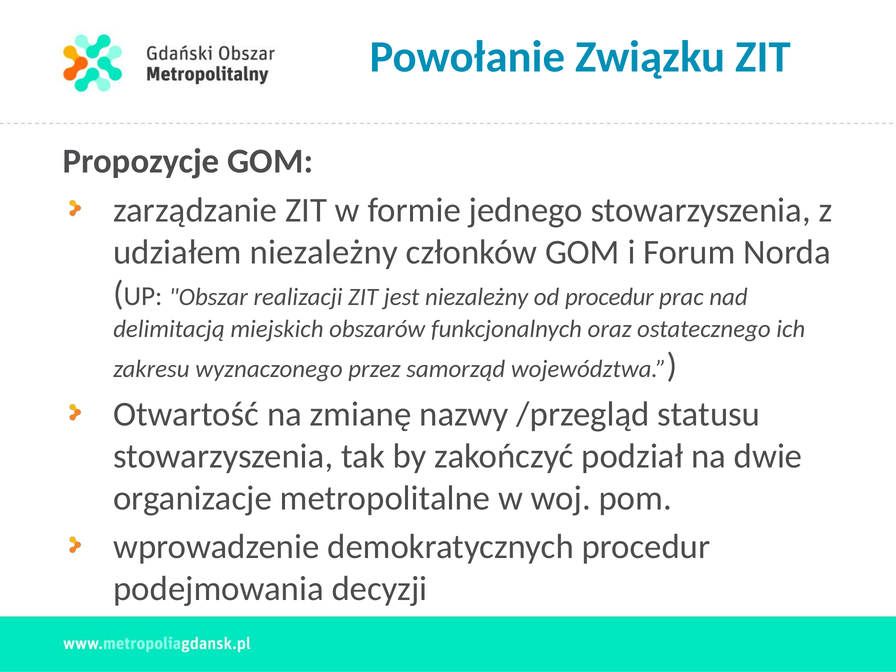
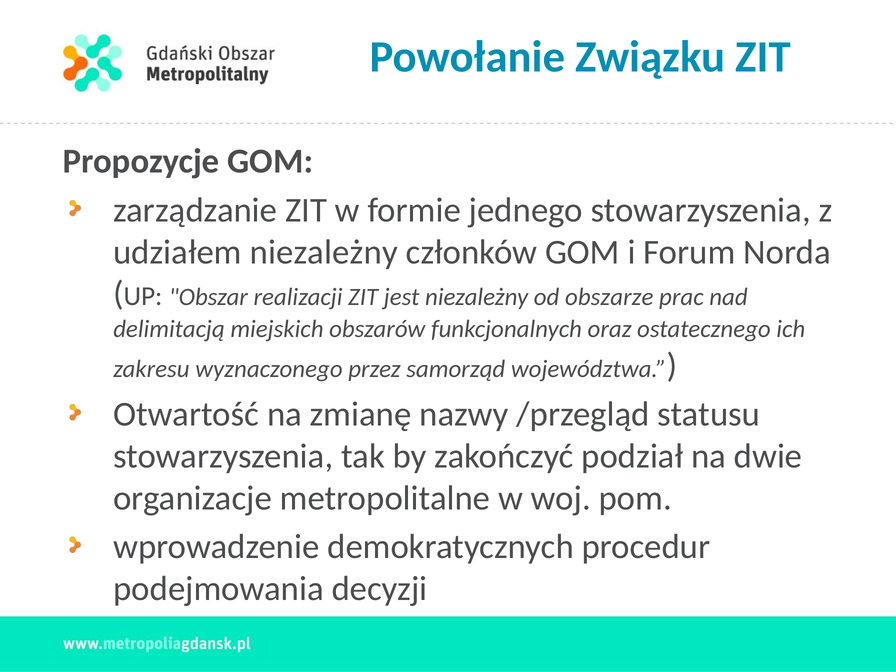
od procedur: procedur -> obszarze
